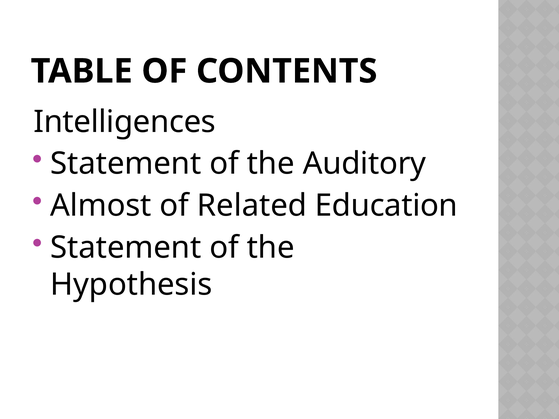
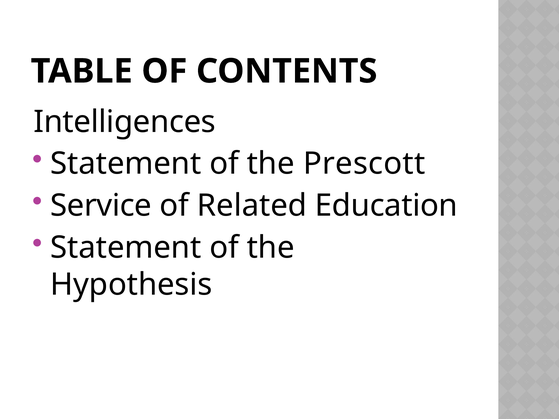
Auditory: Auditory -> Prescott
Almost: Almost -> Service
